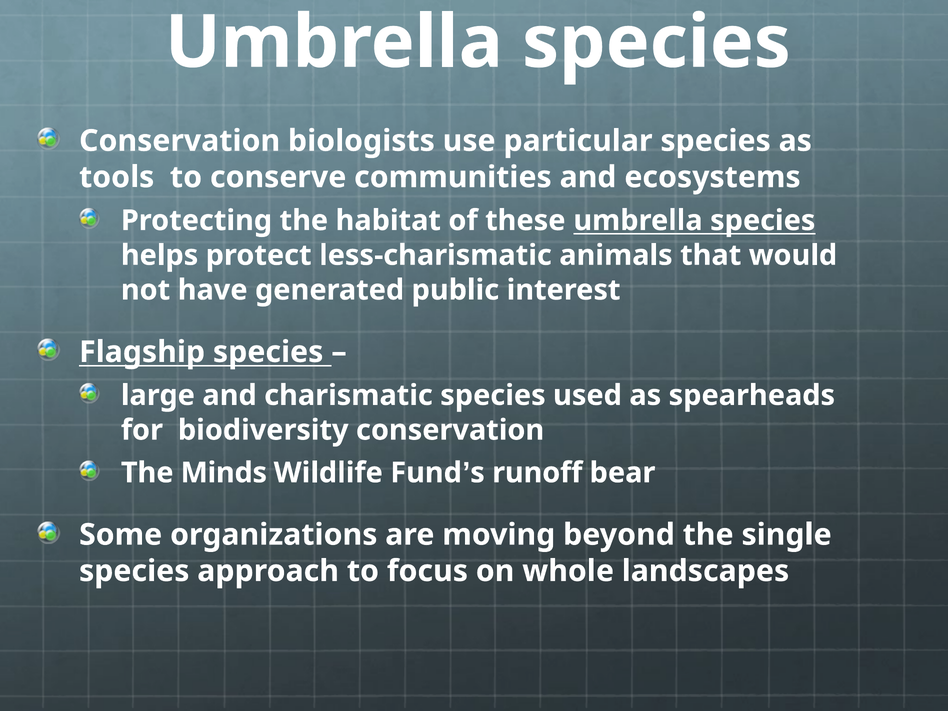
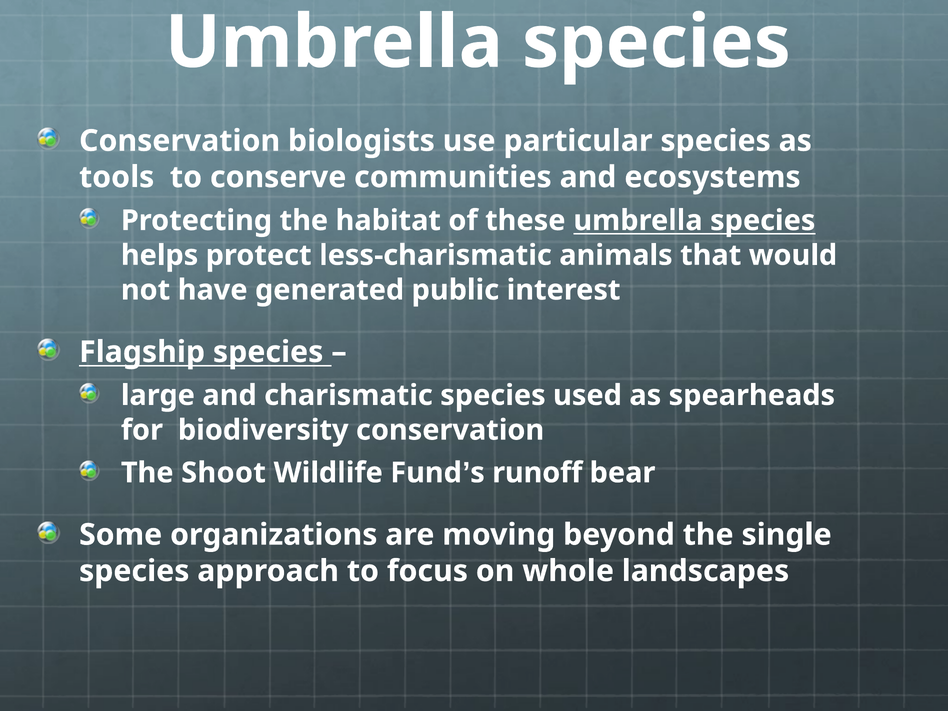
Minds: Minds -> Shoot
